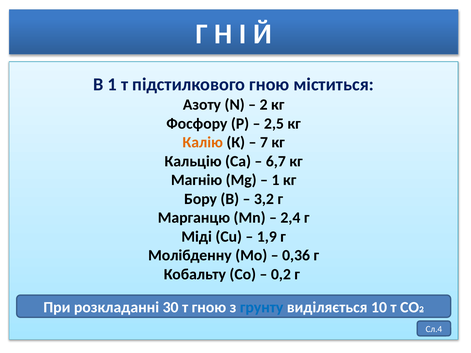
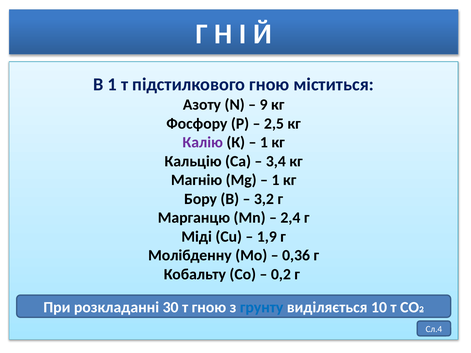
2 at (264, 105): 2 -> 9
Калію colour: orange -> purple
7 at (264, 143): 7 -> 1
6,7: 6,7 -> 3,4
